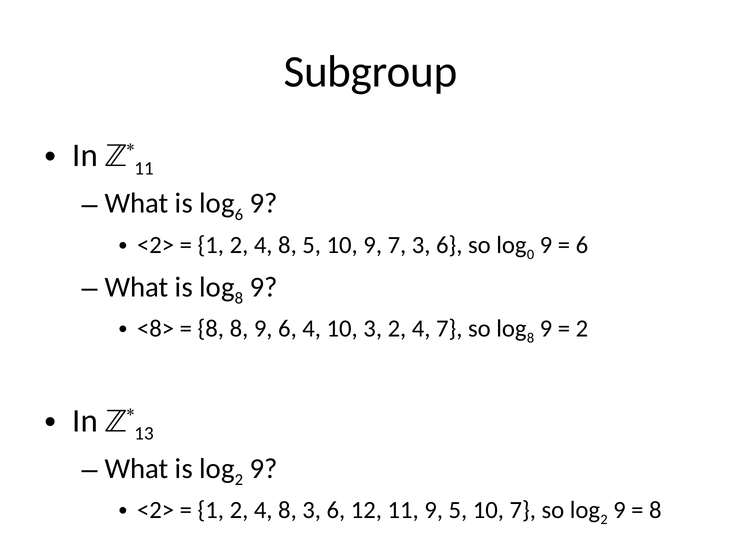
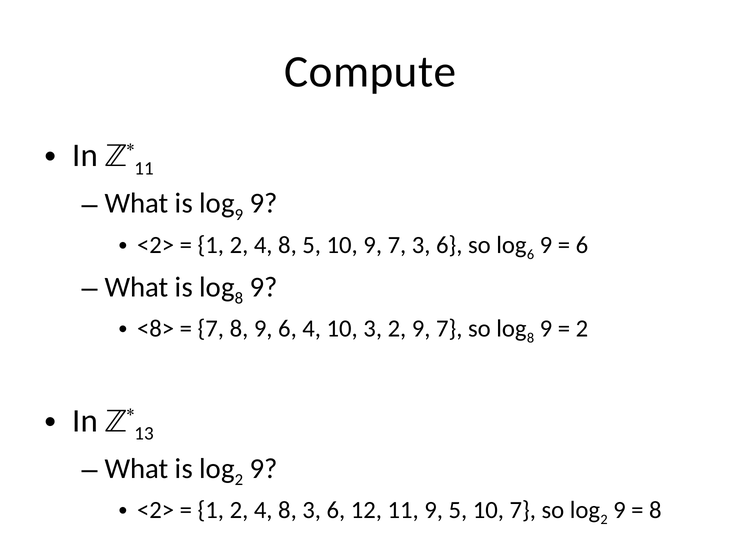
Subgroup: Subgroup -> Compute
6 at (239, 215): 6 -> 9
0 at (531, 254): 0 -> 6
8 at (211, 328): 8 -> 7
3 2 4: 4 -> 9
